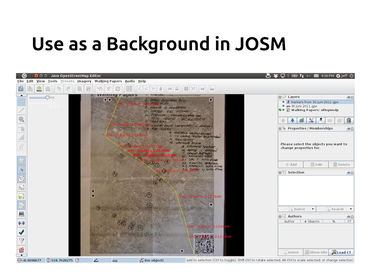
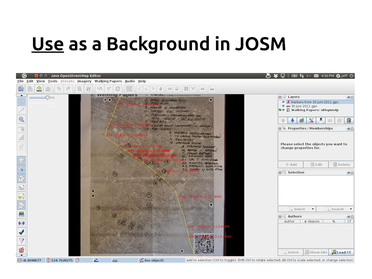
Use underline: none -> present
